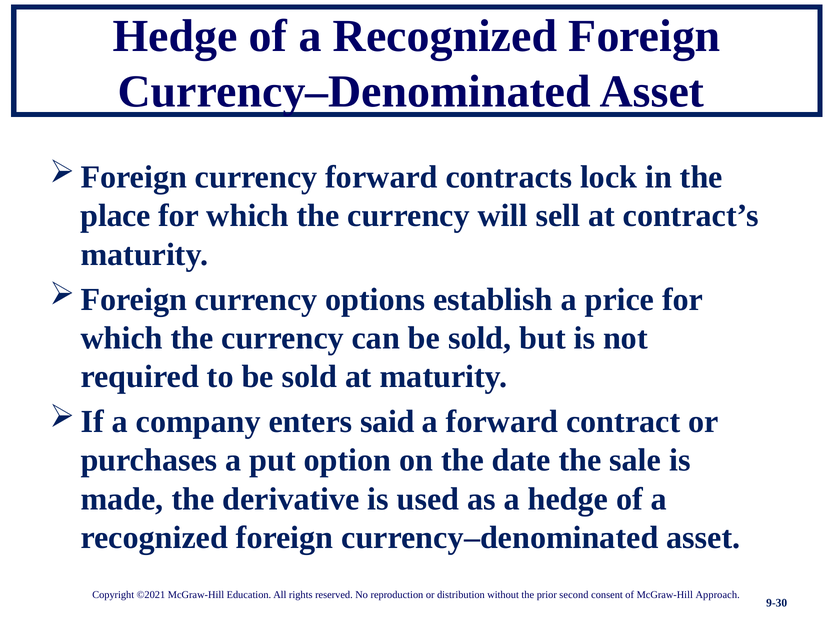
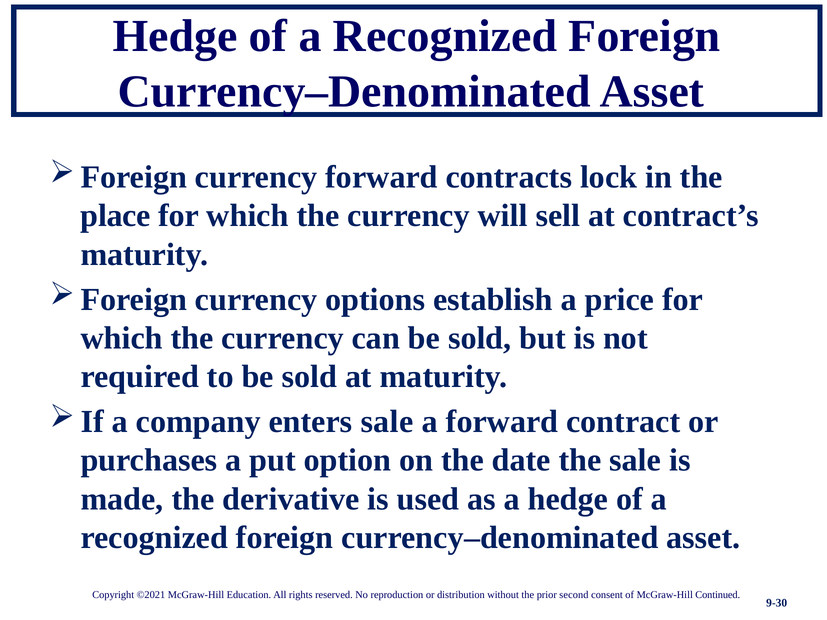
enters said: said -> sale
Approach: Approach -> Continued
